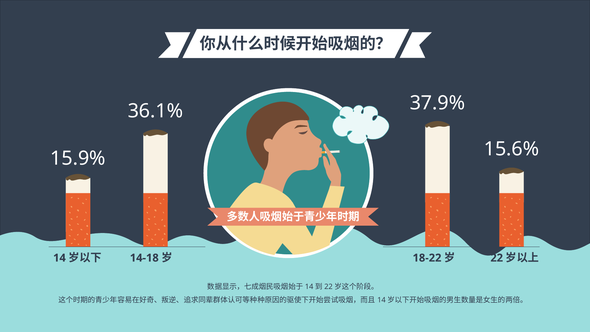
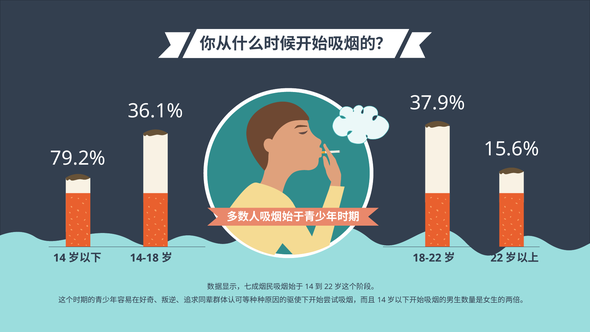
15.9%: 15.9% -> 79.2%
